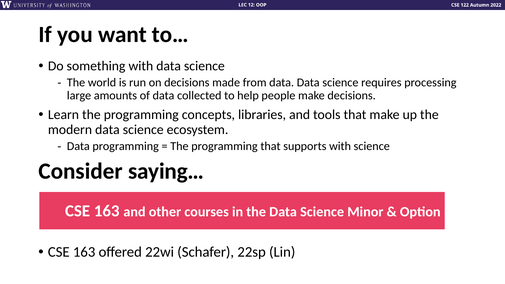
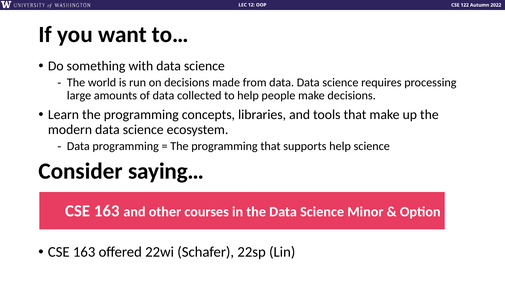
supports with: with -> help
